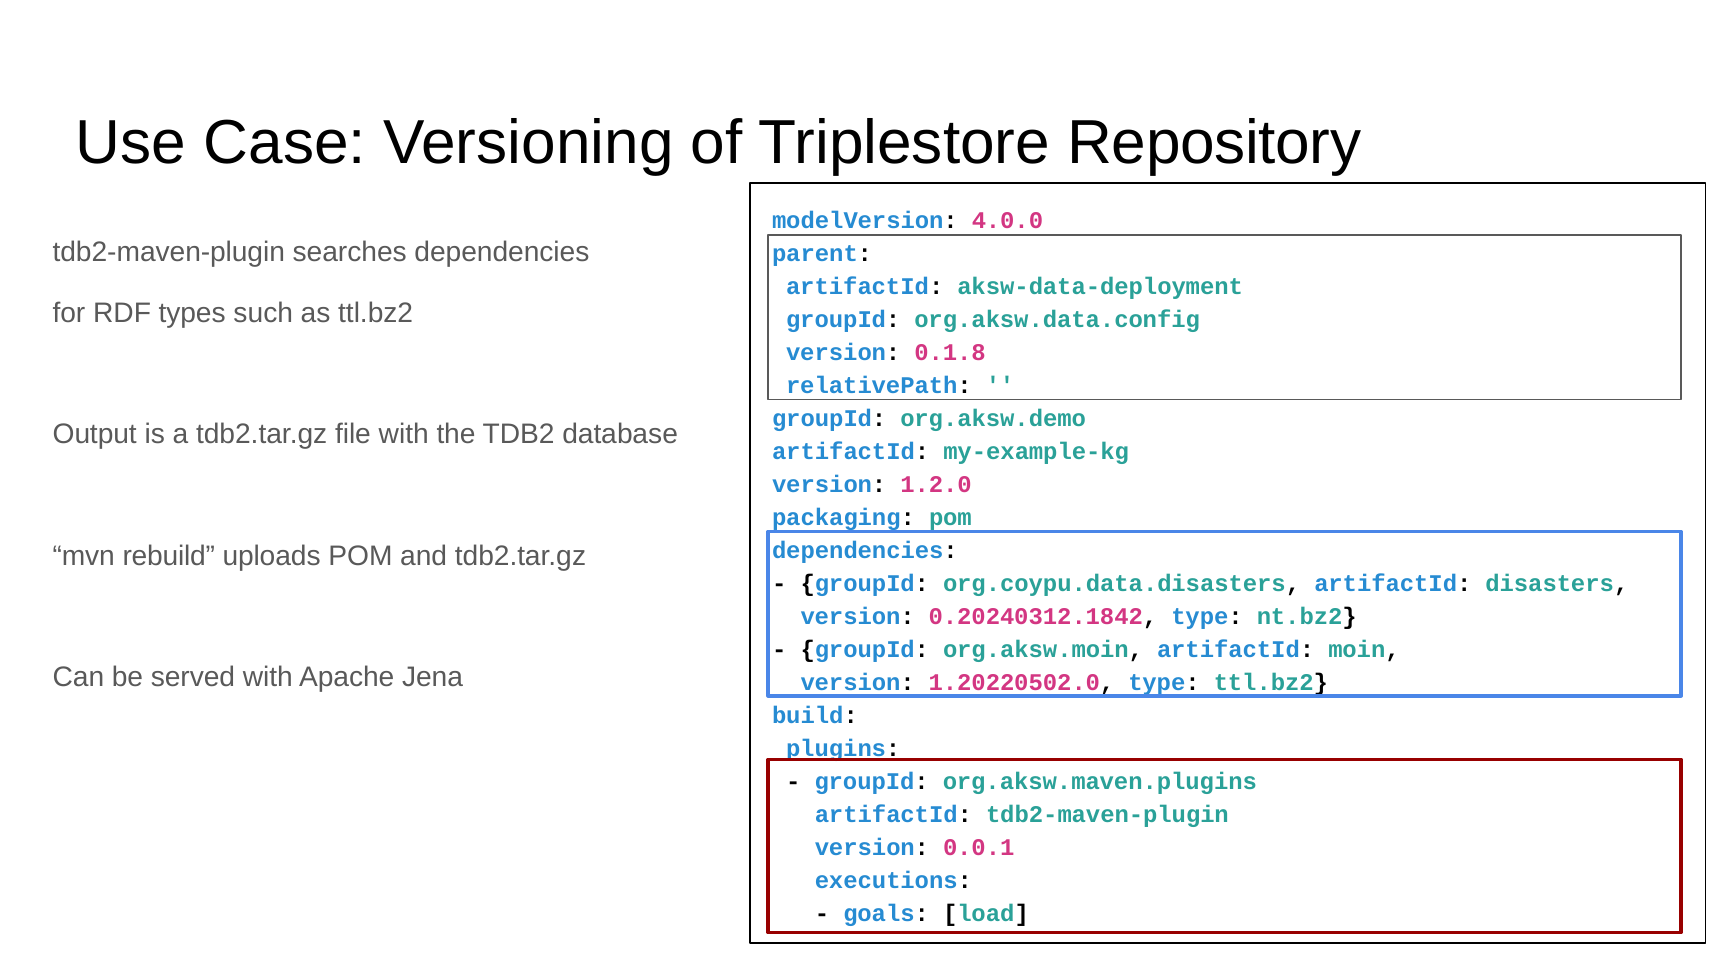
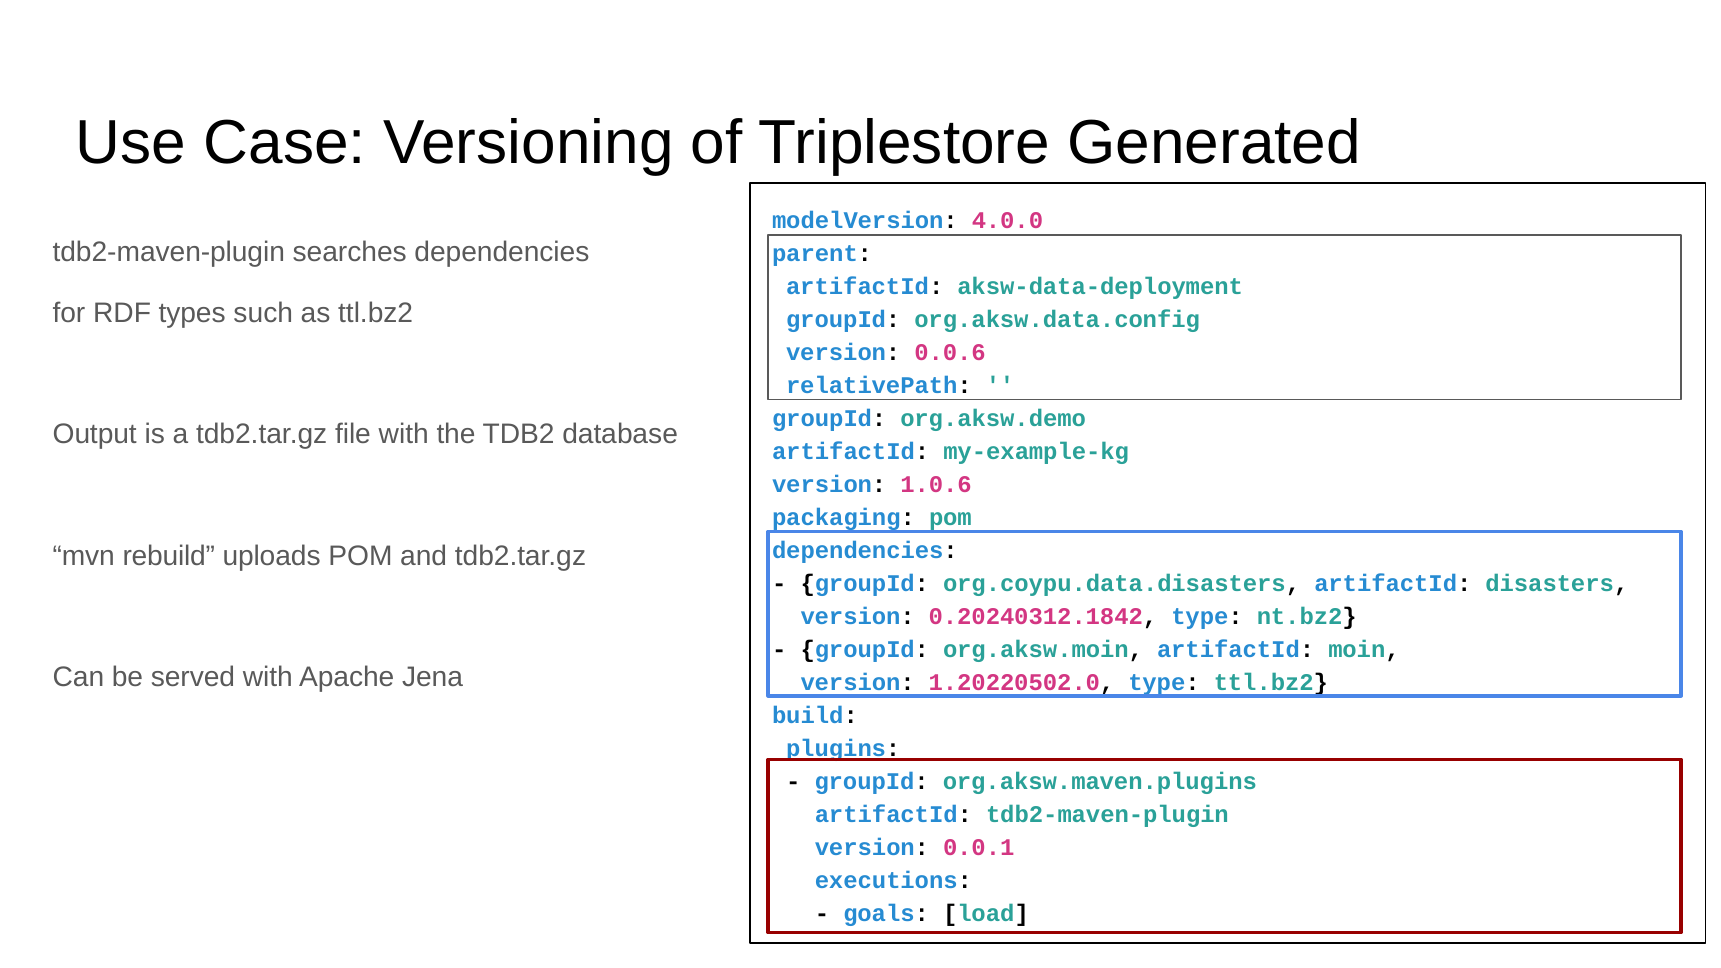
Repository: Repository -> Generated
0.1.8: 0.1.8 -> 0.0.6
1.2.0: 1.2.0 -> 1.0.6
